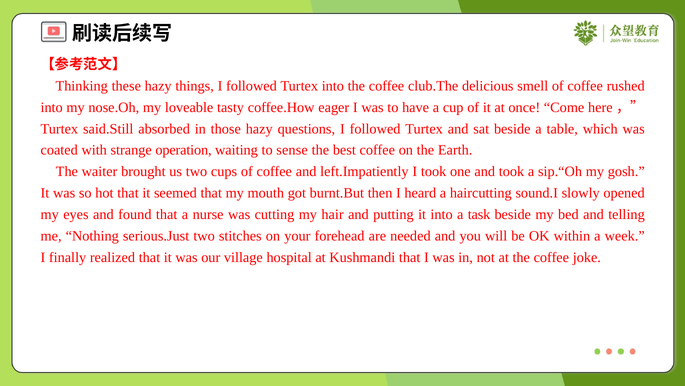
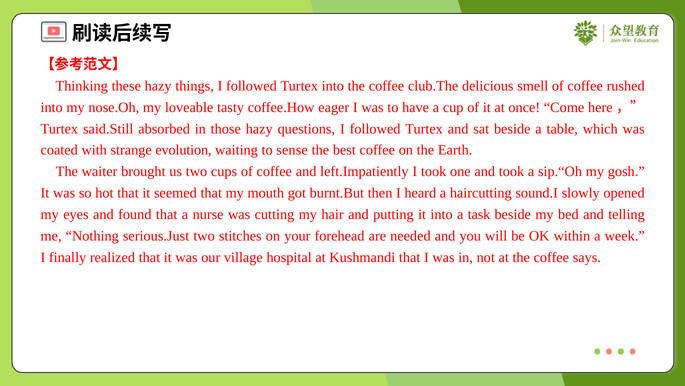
operation: operation -> evolution
joke: joke -> says
